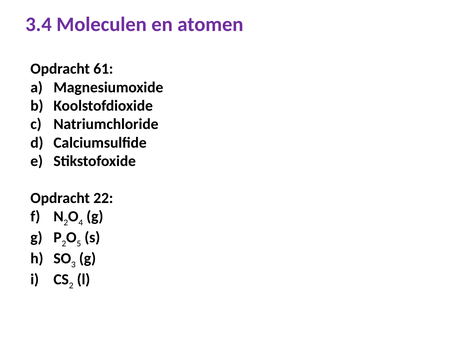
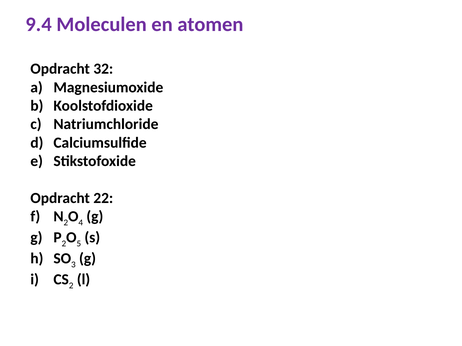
3.4: 3.4 -> 9.4
61: 61 -> 32
